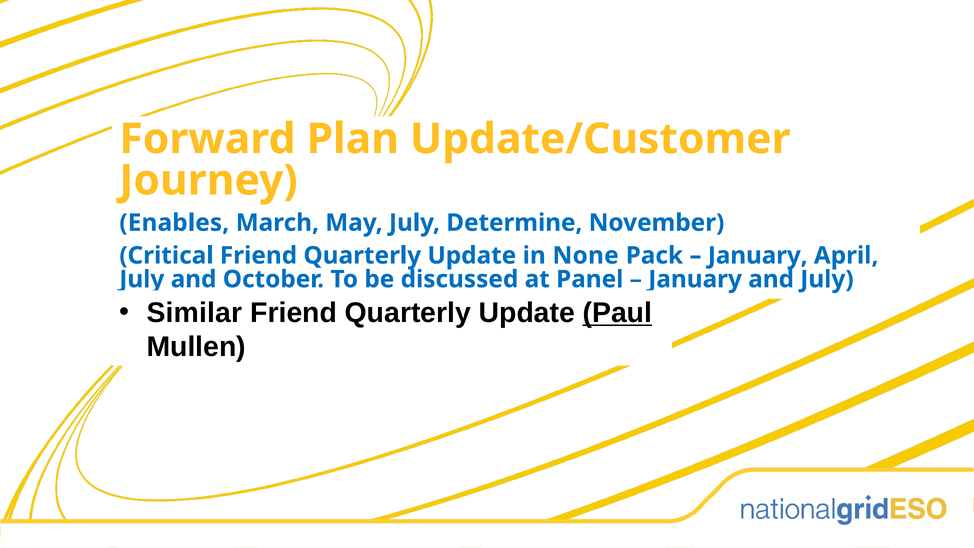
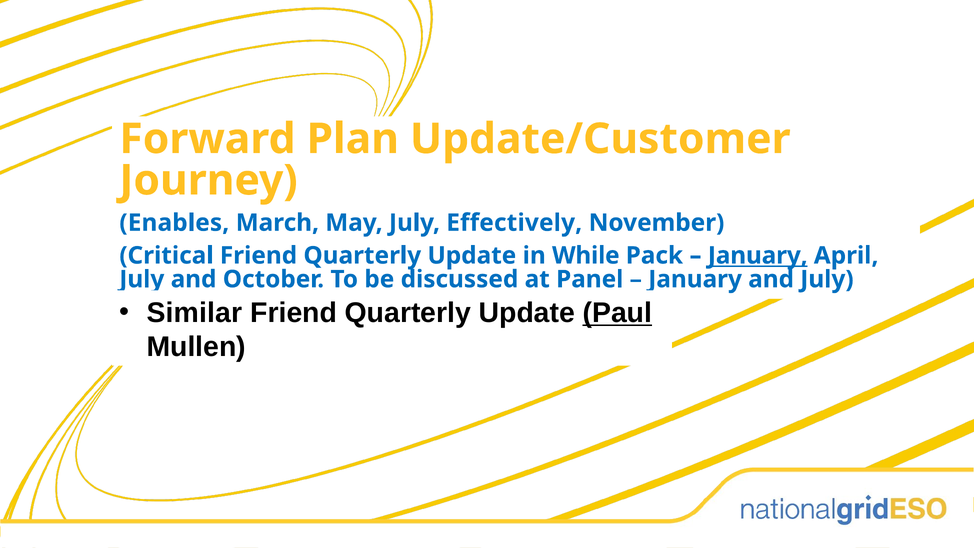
Determine: Determine -> Effectively
None: None -> While
January at (758, 256) underline: none -> present
